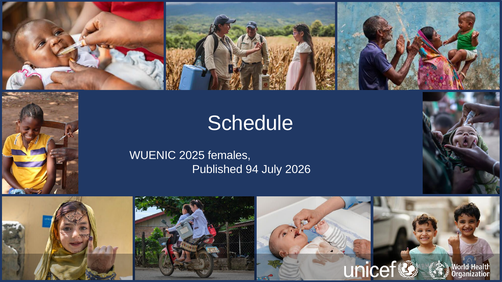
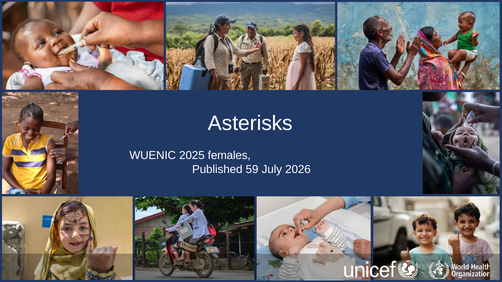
Schedule: Schedule -> Asterisks
94: 94 -> 59
